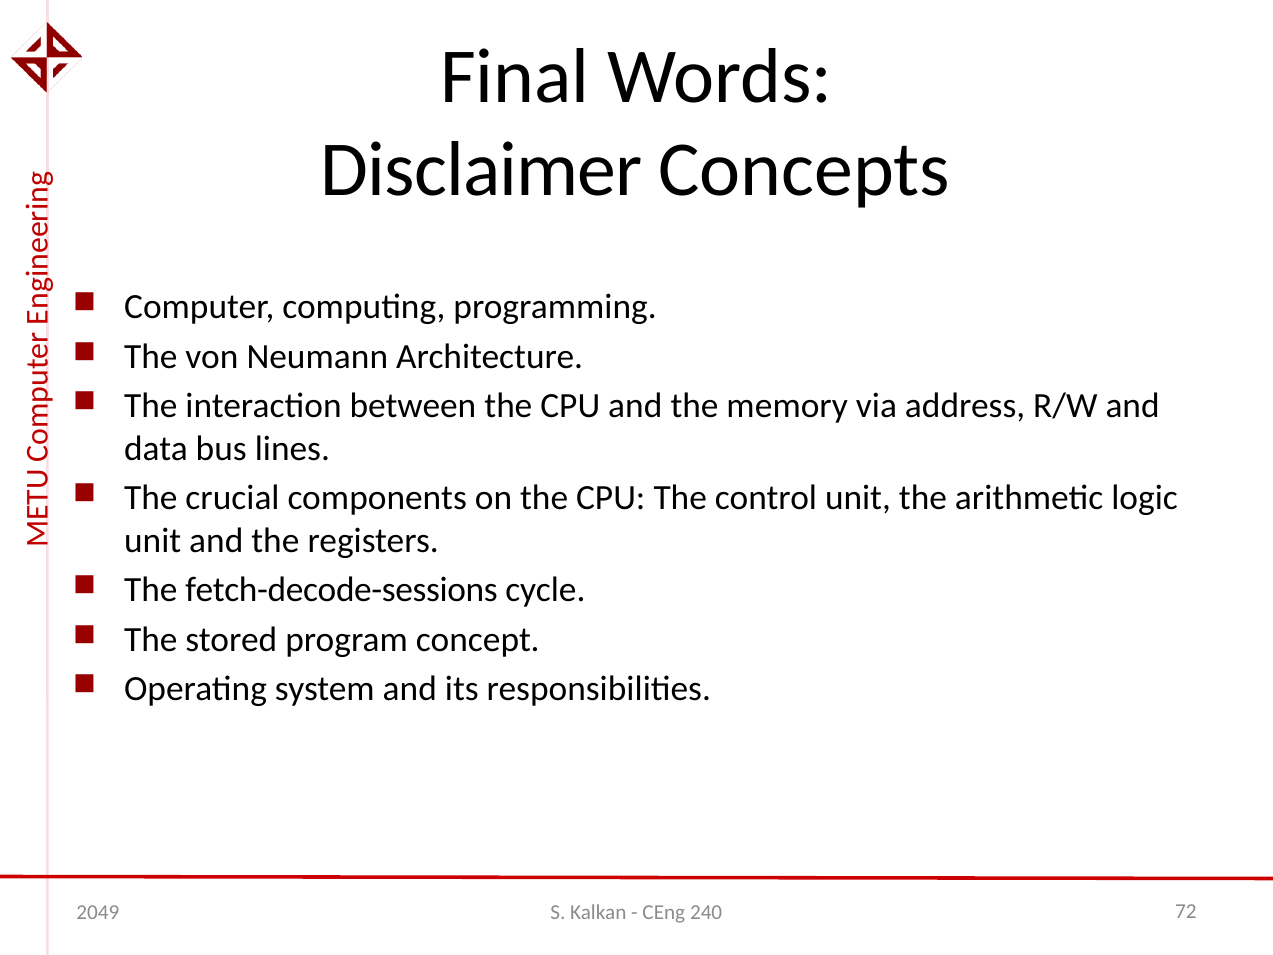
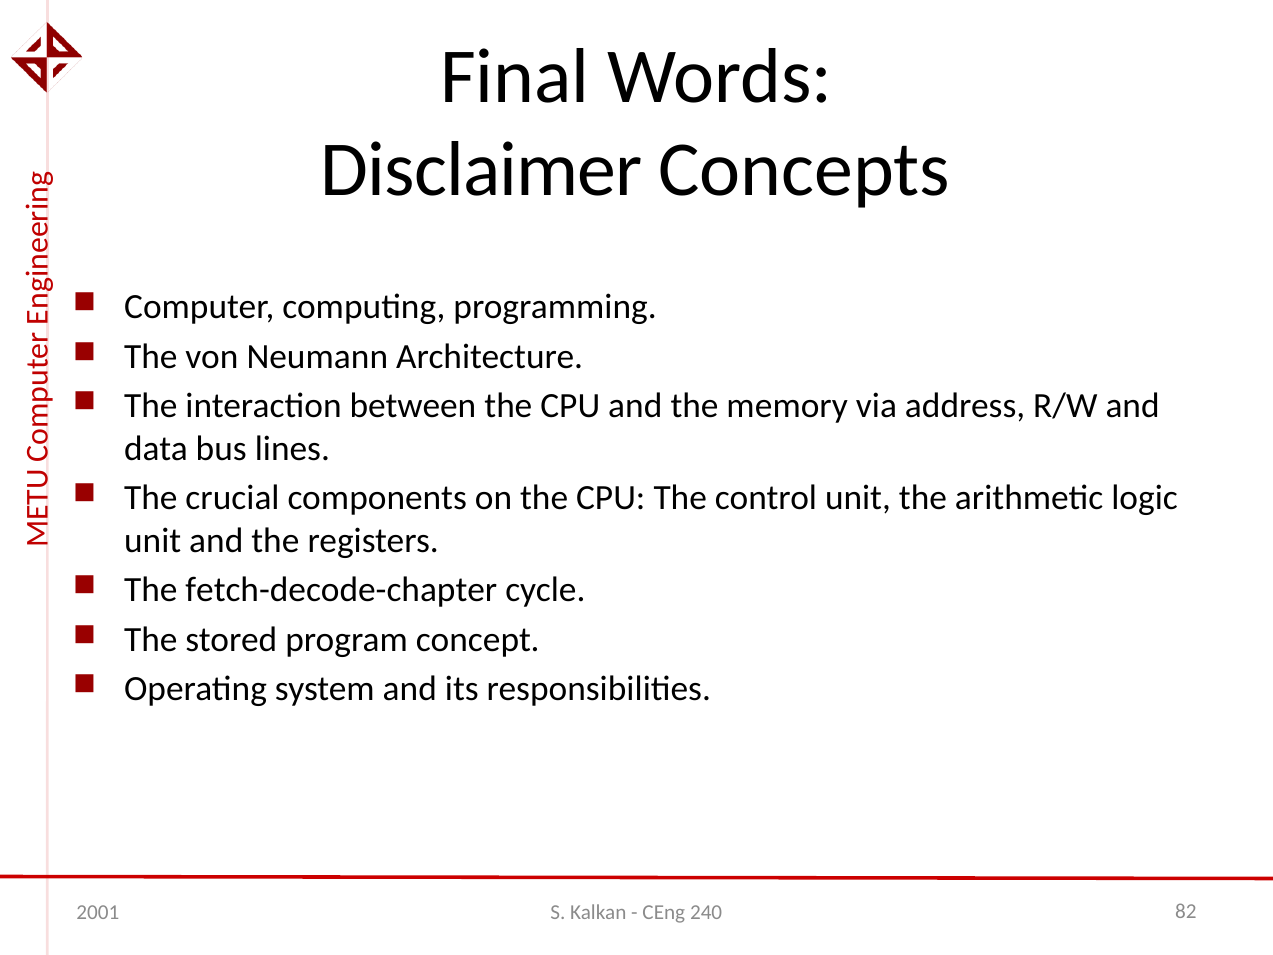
fetch-decode-sessions: fetch-decode-sessions -> fetch-decode-chapter
2049: 2049 -> 2001
72: 72 -> 82
